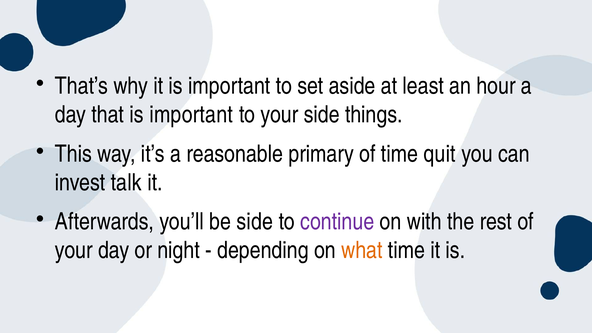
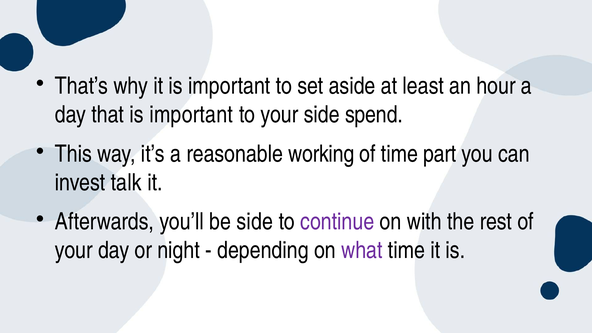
things: things -> spend
primary: primary -> working
quit: quit -> part
what colour: orange -> purple
